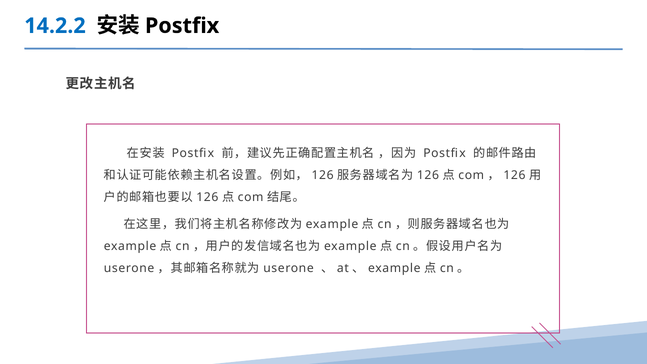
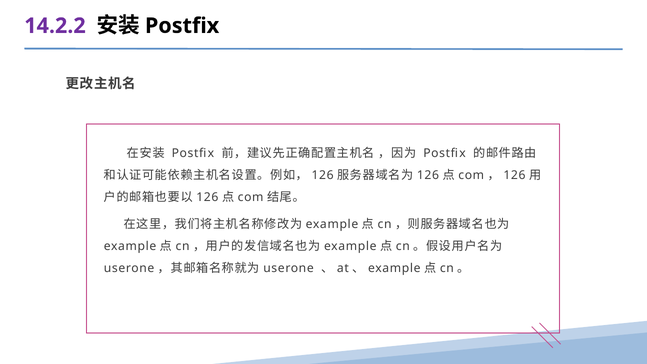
14.2.2 colour: blue -> purple
